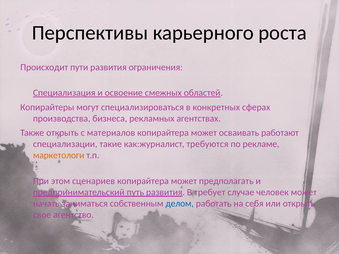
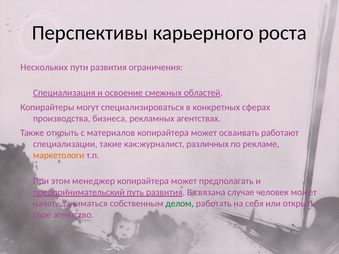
Происходит: Происходит -> Нескольких
требуются: требуются -> различных
сценариев: сценариев -> менеджер
требует: требует -> связана
делом colour: blue -> green
